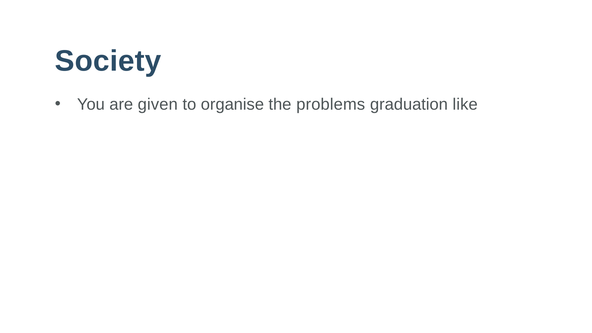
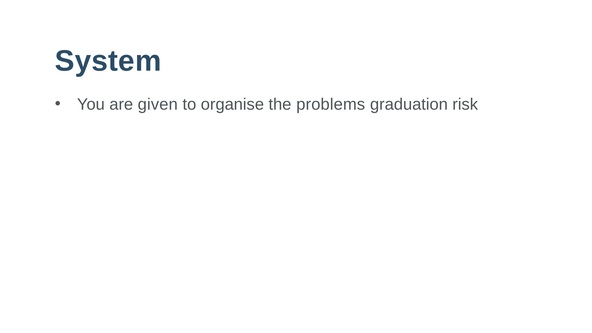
Society: Society -> System
like: like -> risk
